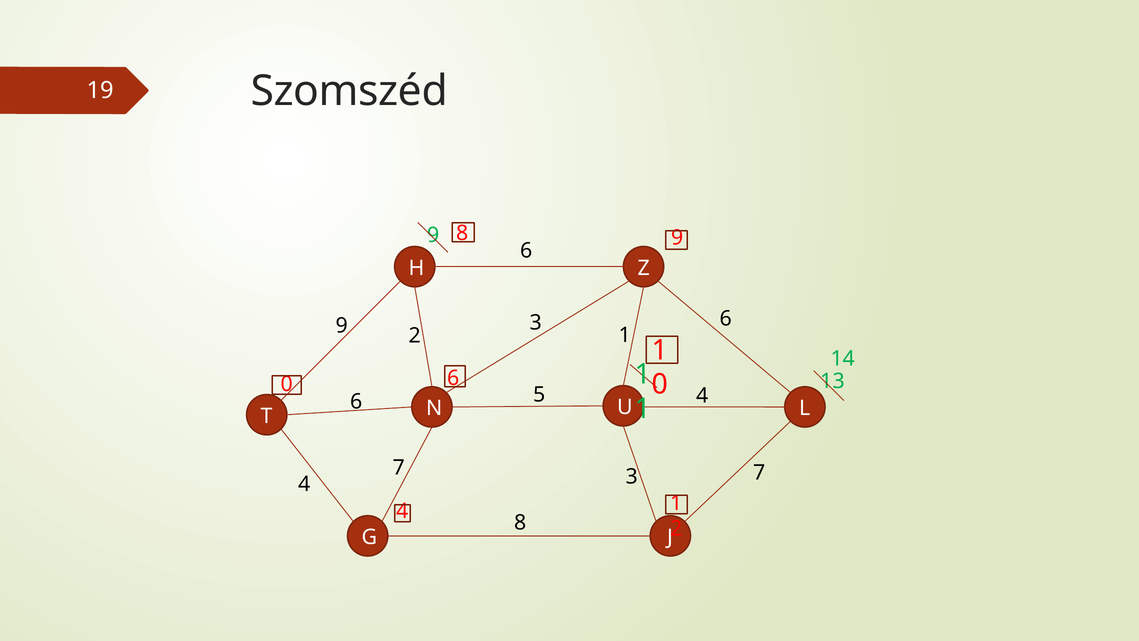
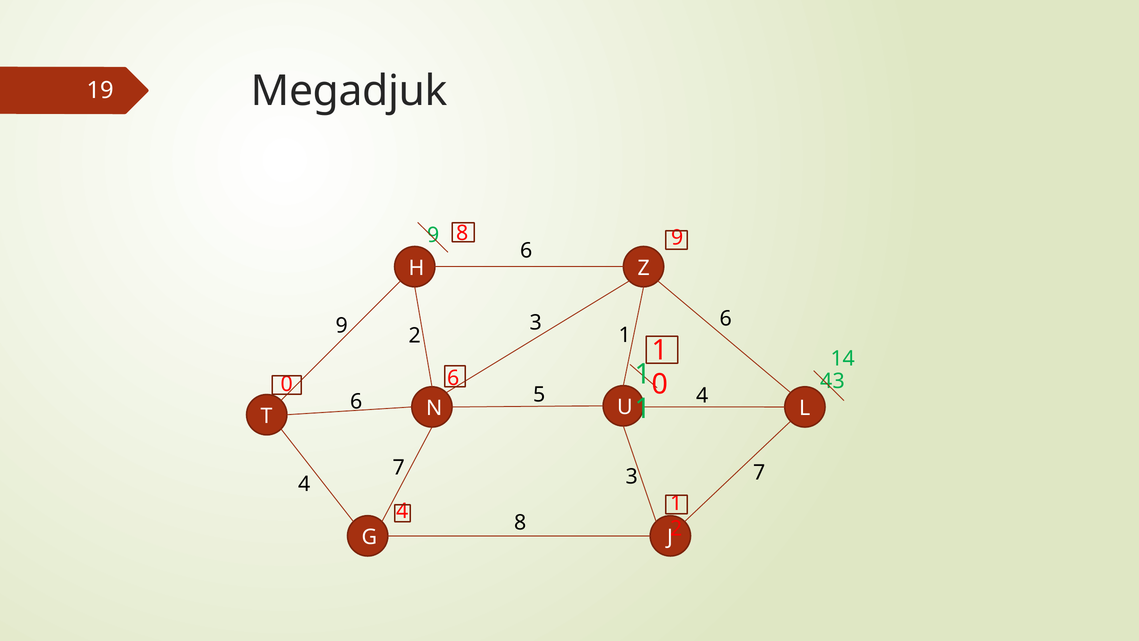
Szomszéd: Szomszéd -> Megadjuk
13: 13 -> 43
